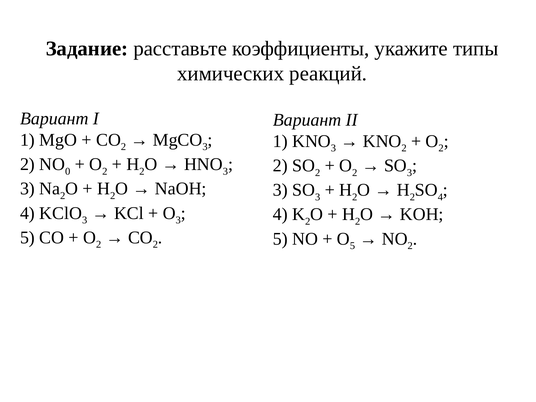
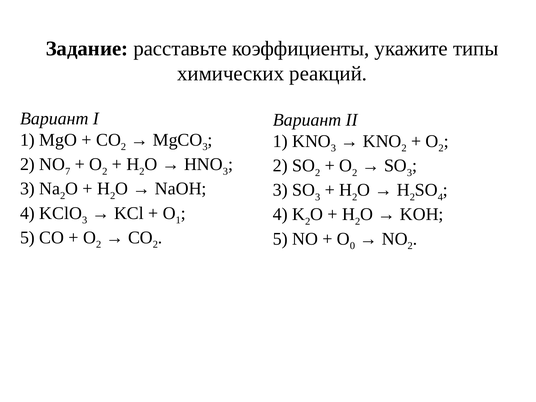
0: 0 -> 7
3 at (178, 220): 3 -> 1
5 at (352, 246): 5 -> 0
